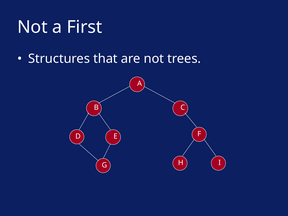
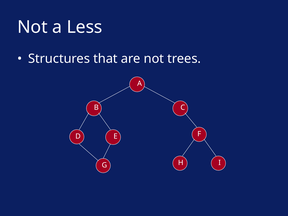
First: First -> Less
